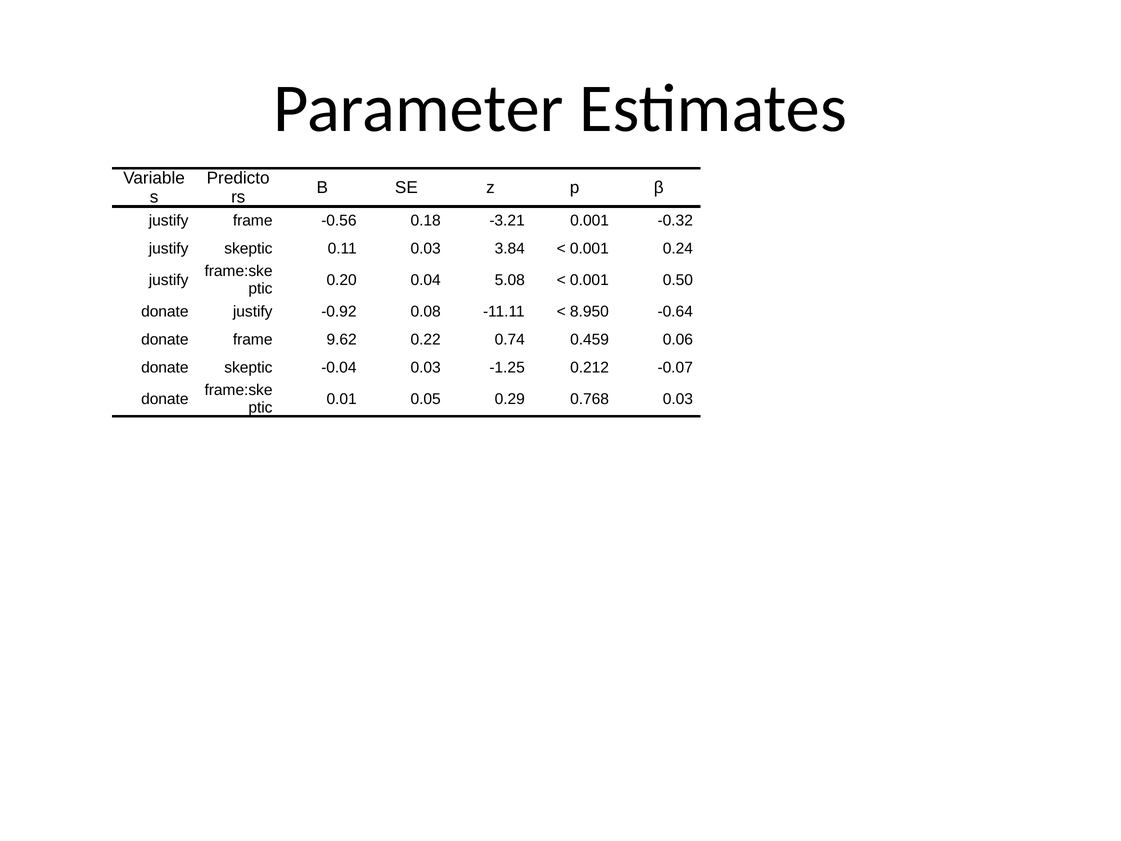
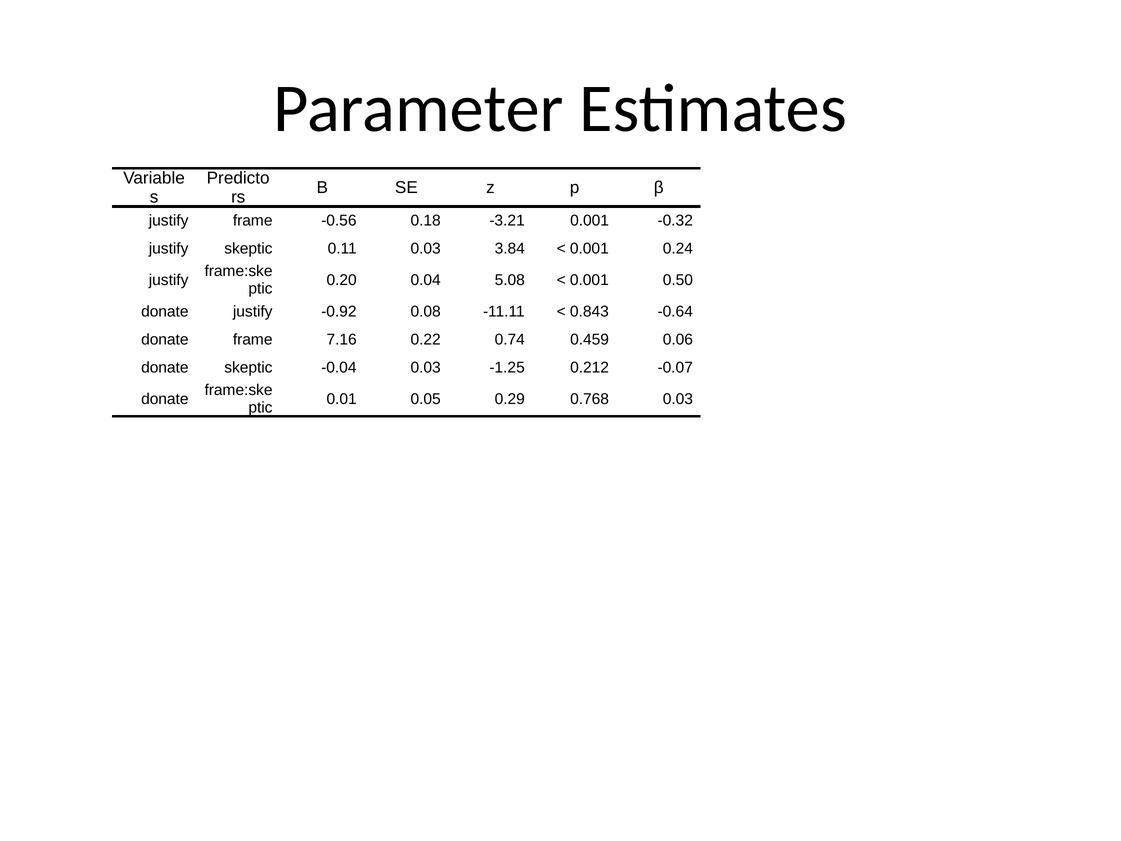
8.950: 8.950 -> 0.843
9.62: 9.62 -> 7.16
